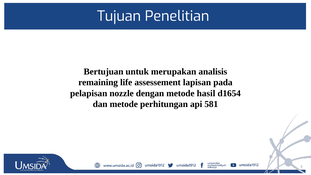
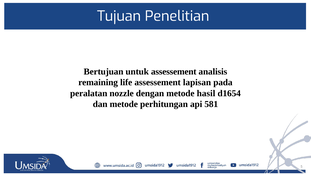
untuk merupakan: merupakan -> assessement
pelapisan: pelapisan -> peralatan
